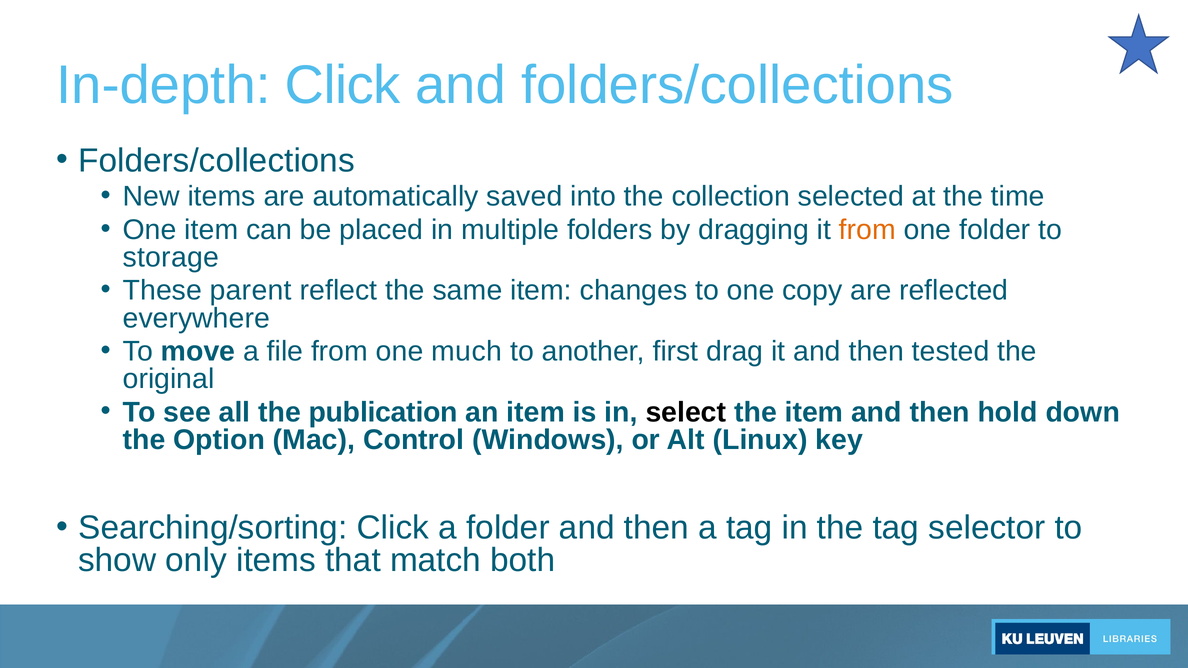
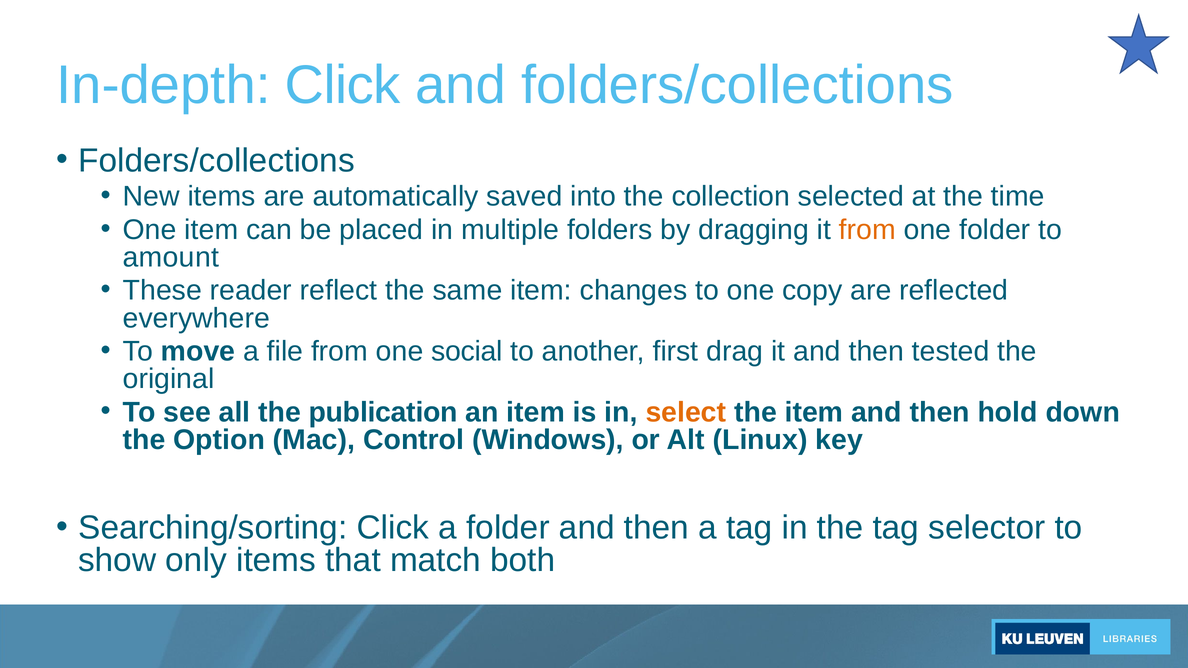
storage: storage -> amount
parent: parent -> reader
much: much -> social
select colour: black -> orange
